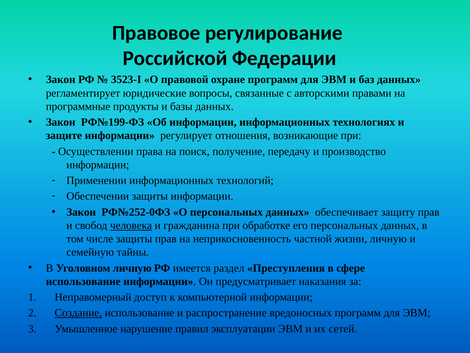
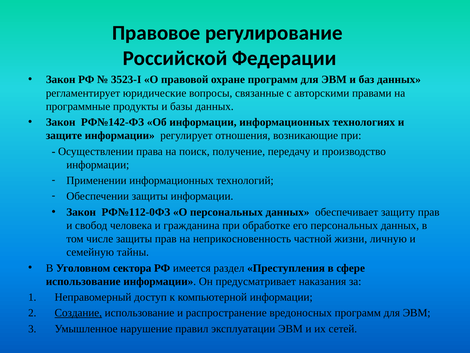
РФ№199-ФЗ: РФ№199-ФЗ -> РФ№142-ФЗ
РФ№252-0ФЗ: РФ№252-0ФЗ -> РФ№112-0ФЗ
человека underline: present -> none
Уголовном личную: личную -> сектора
